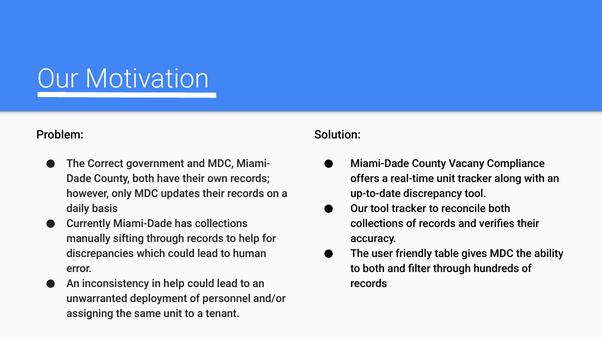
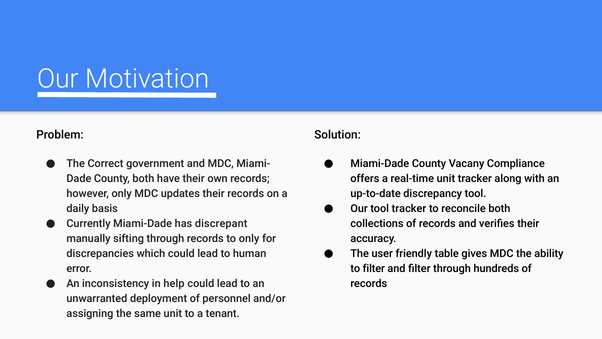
has collections: collections -> discrepant
to help: help -> only
to both: both -> filter
